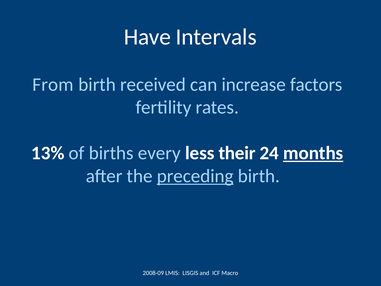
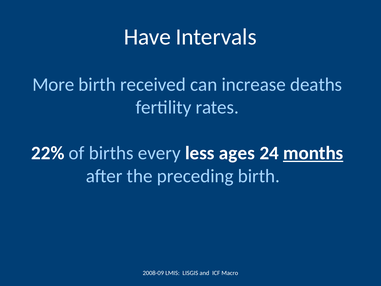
From: From -> More
factors: factors -> deaths
13%: 13% -> 22%
their: their -> ages
preceding underline: present -> none
